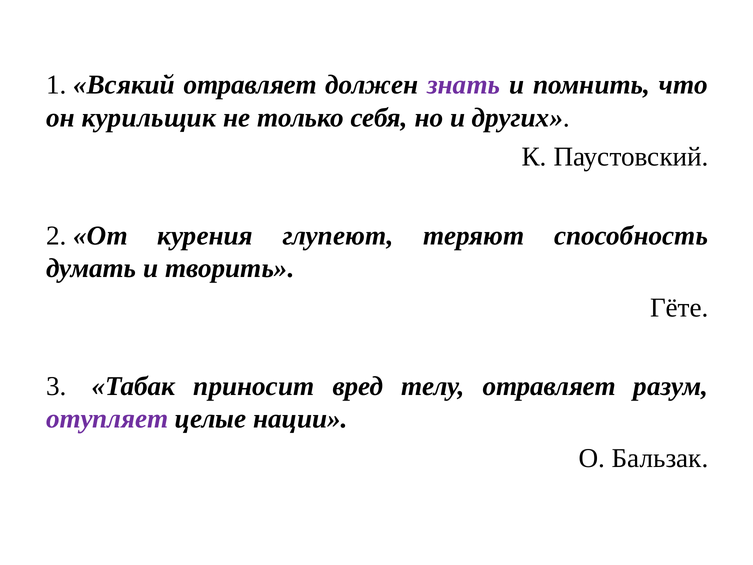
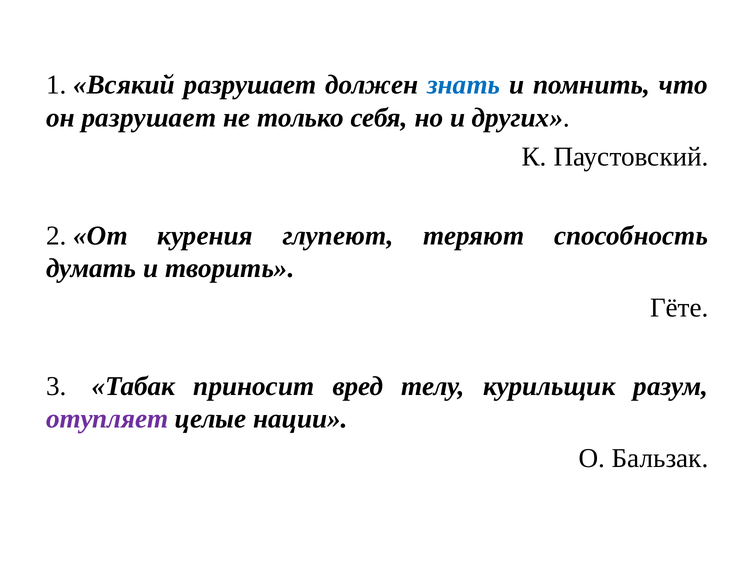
Всякий отравляет: отравляет -> разрушает
знать colour: purple -> blue
он курильщик: курильщик -> разрушает
телу отравляет: отравляет -> курильщик
